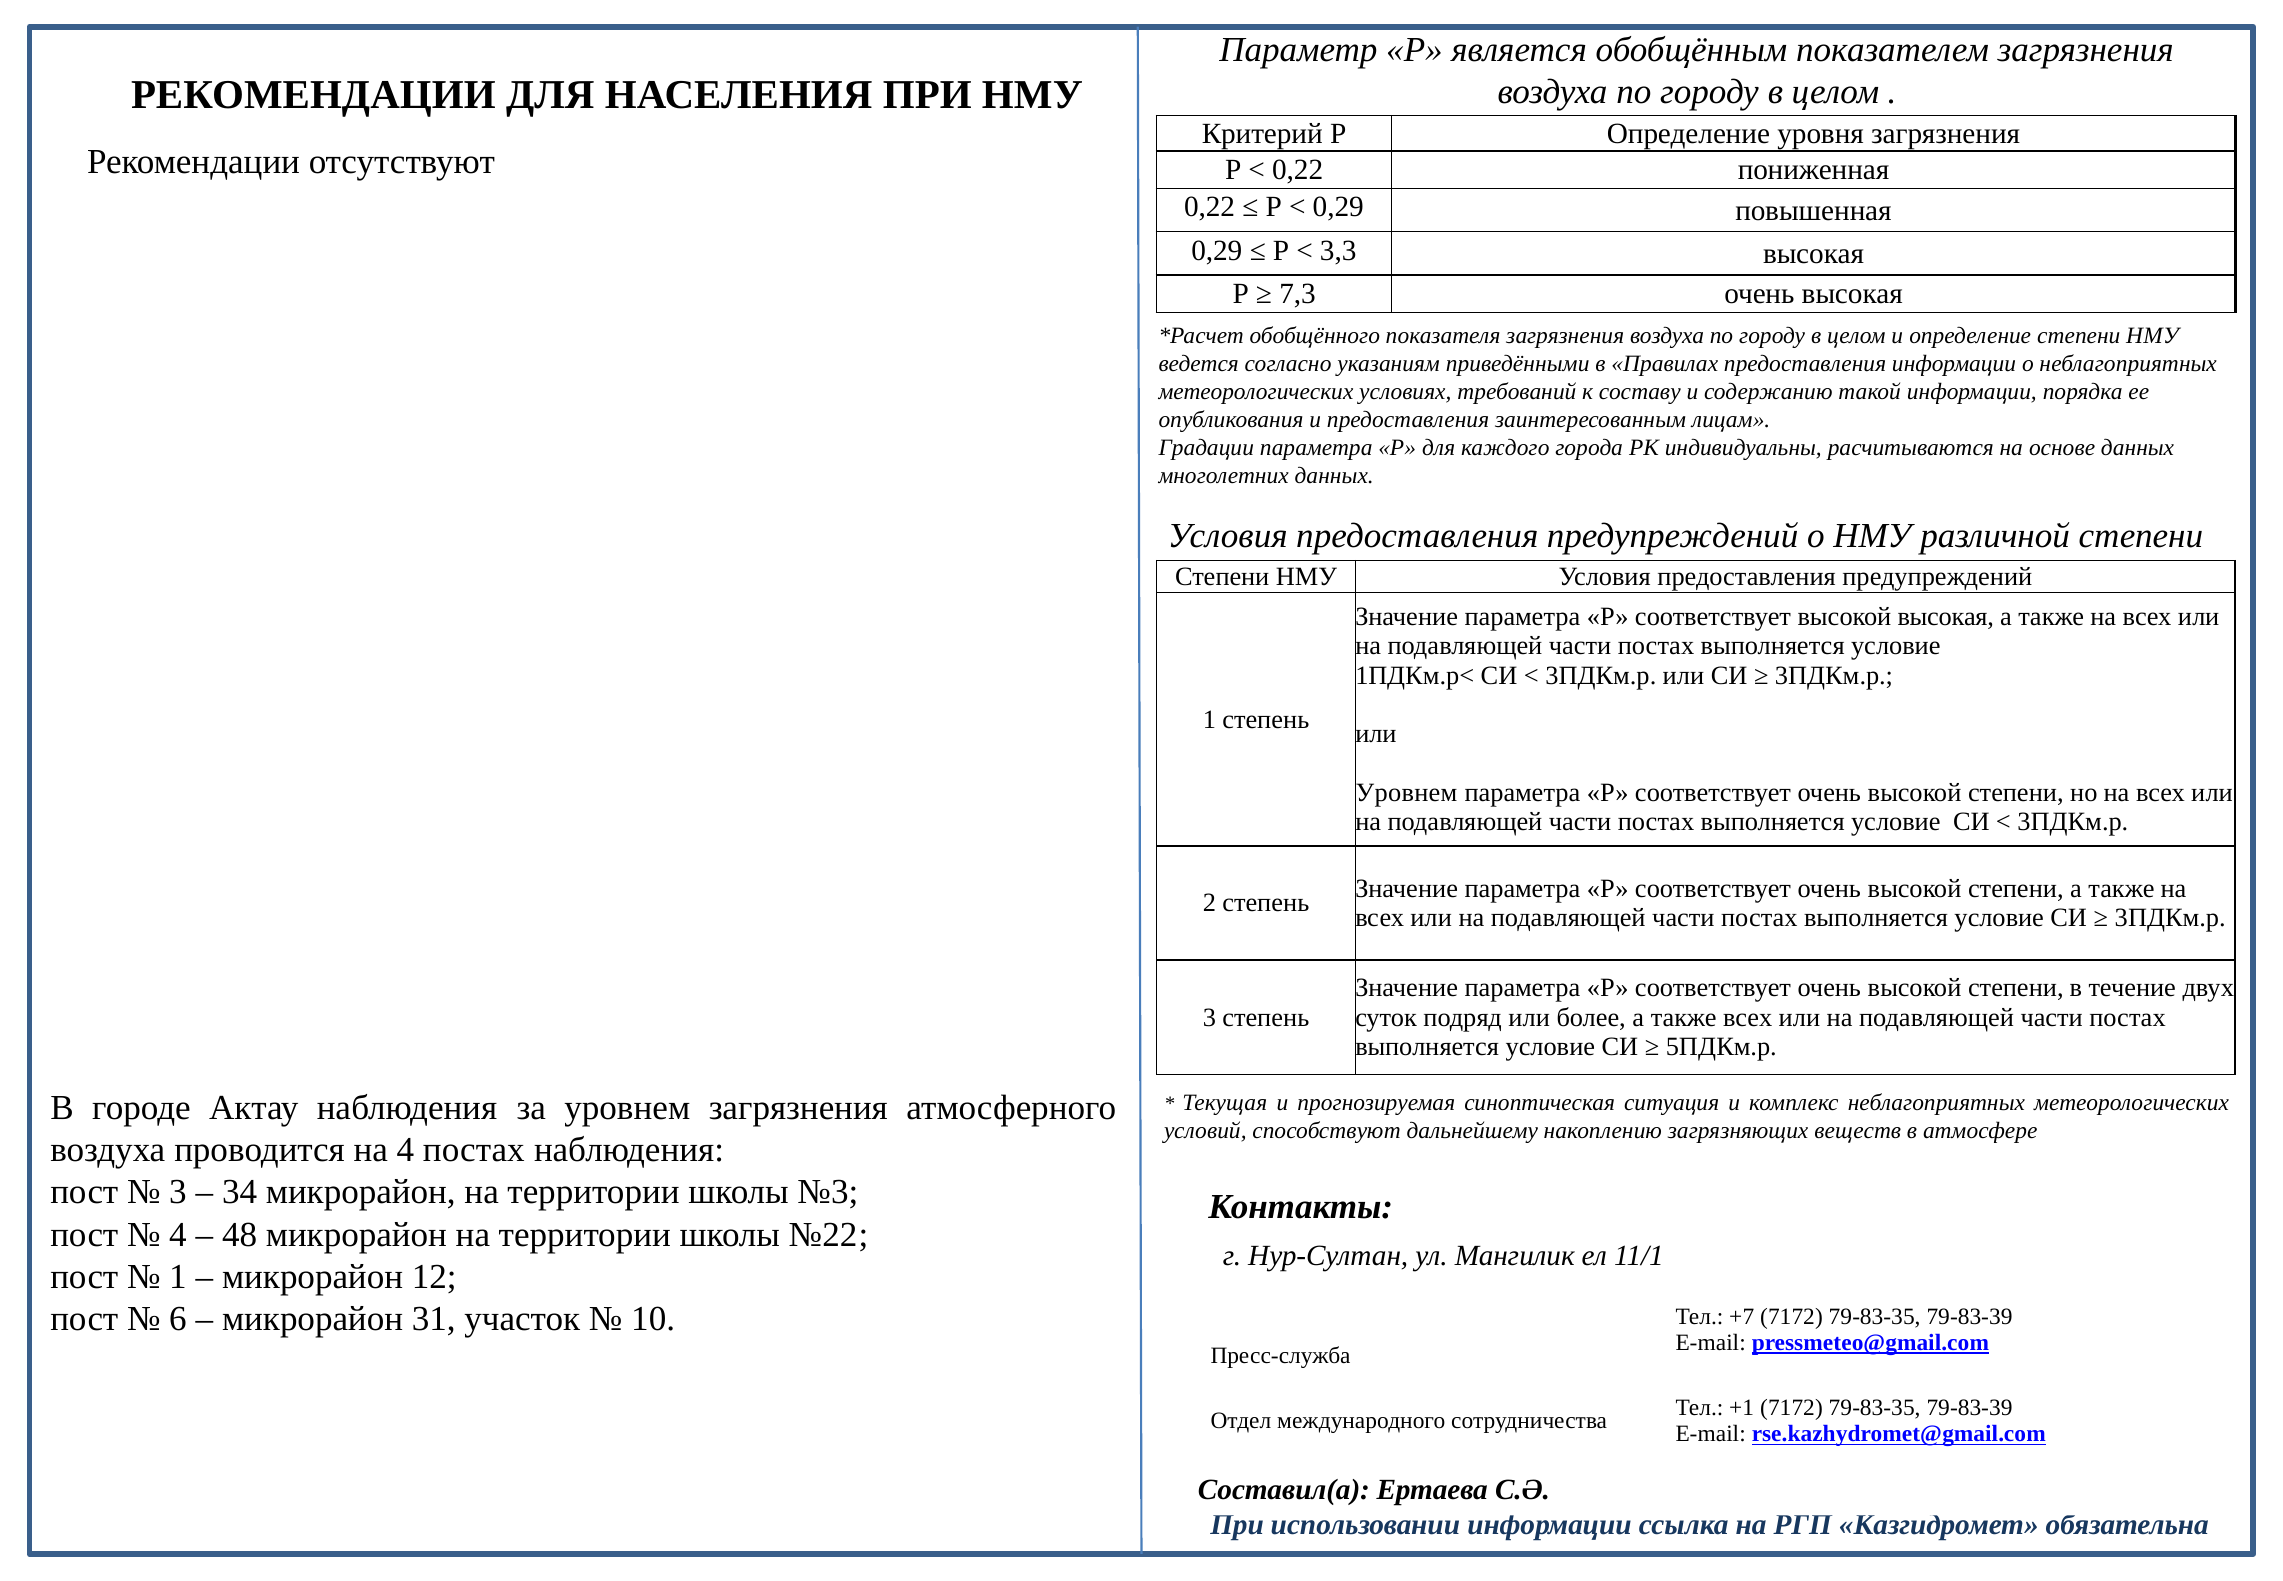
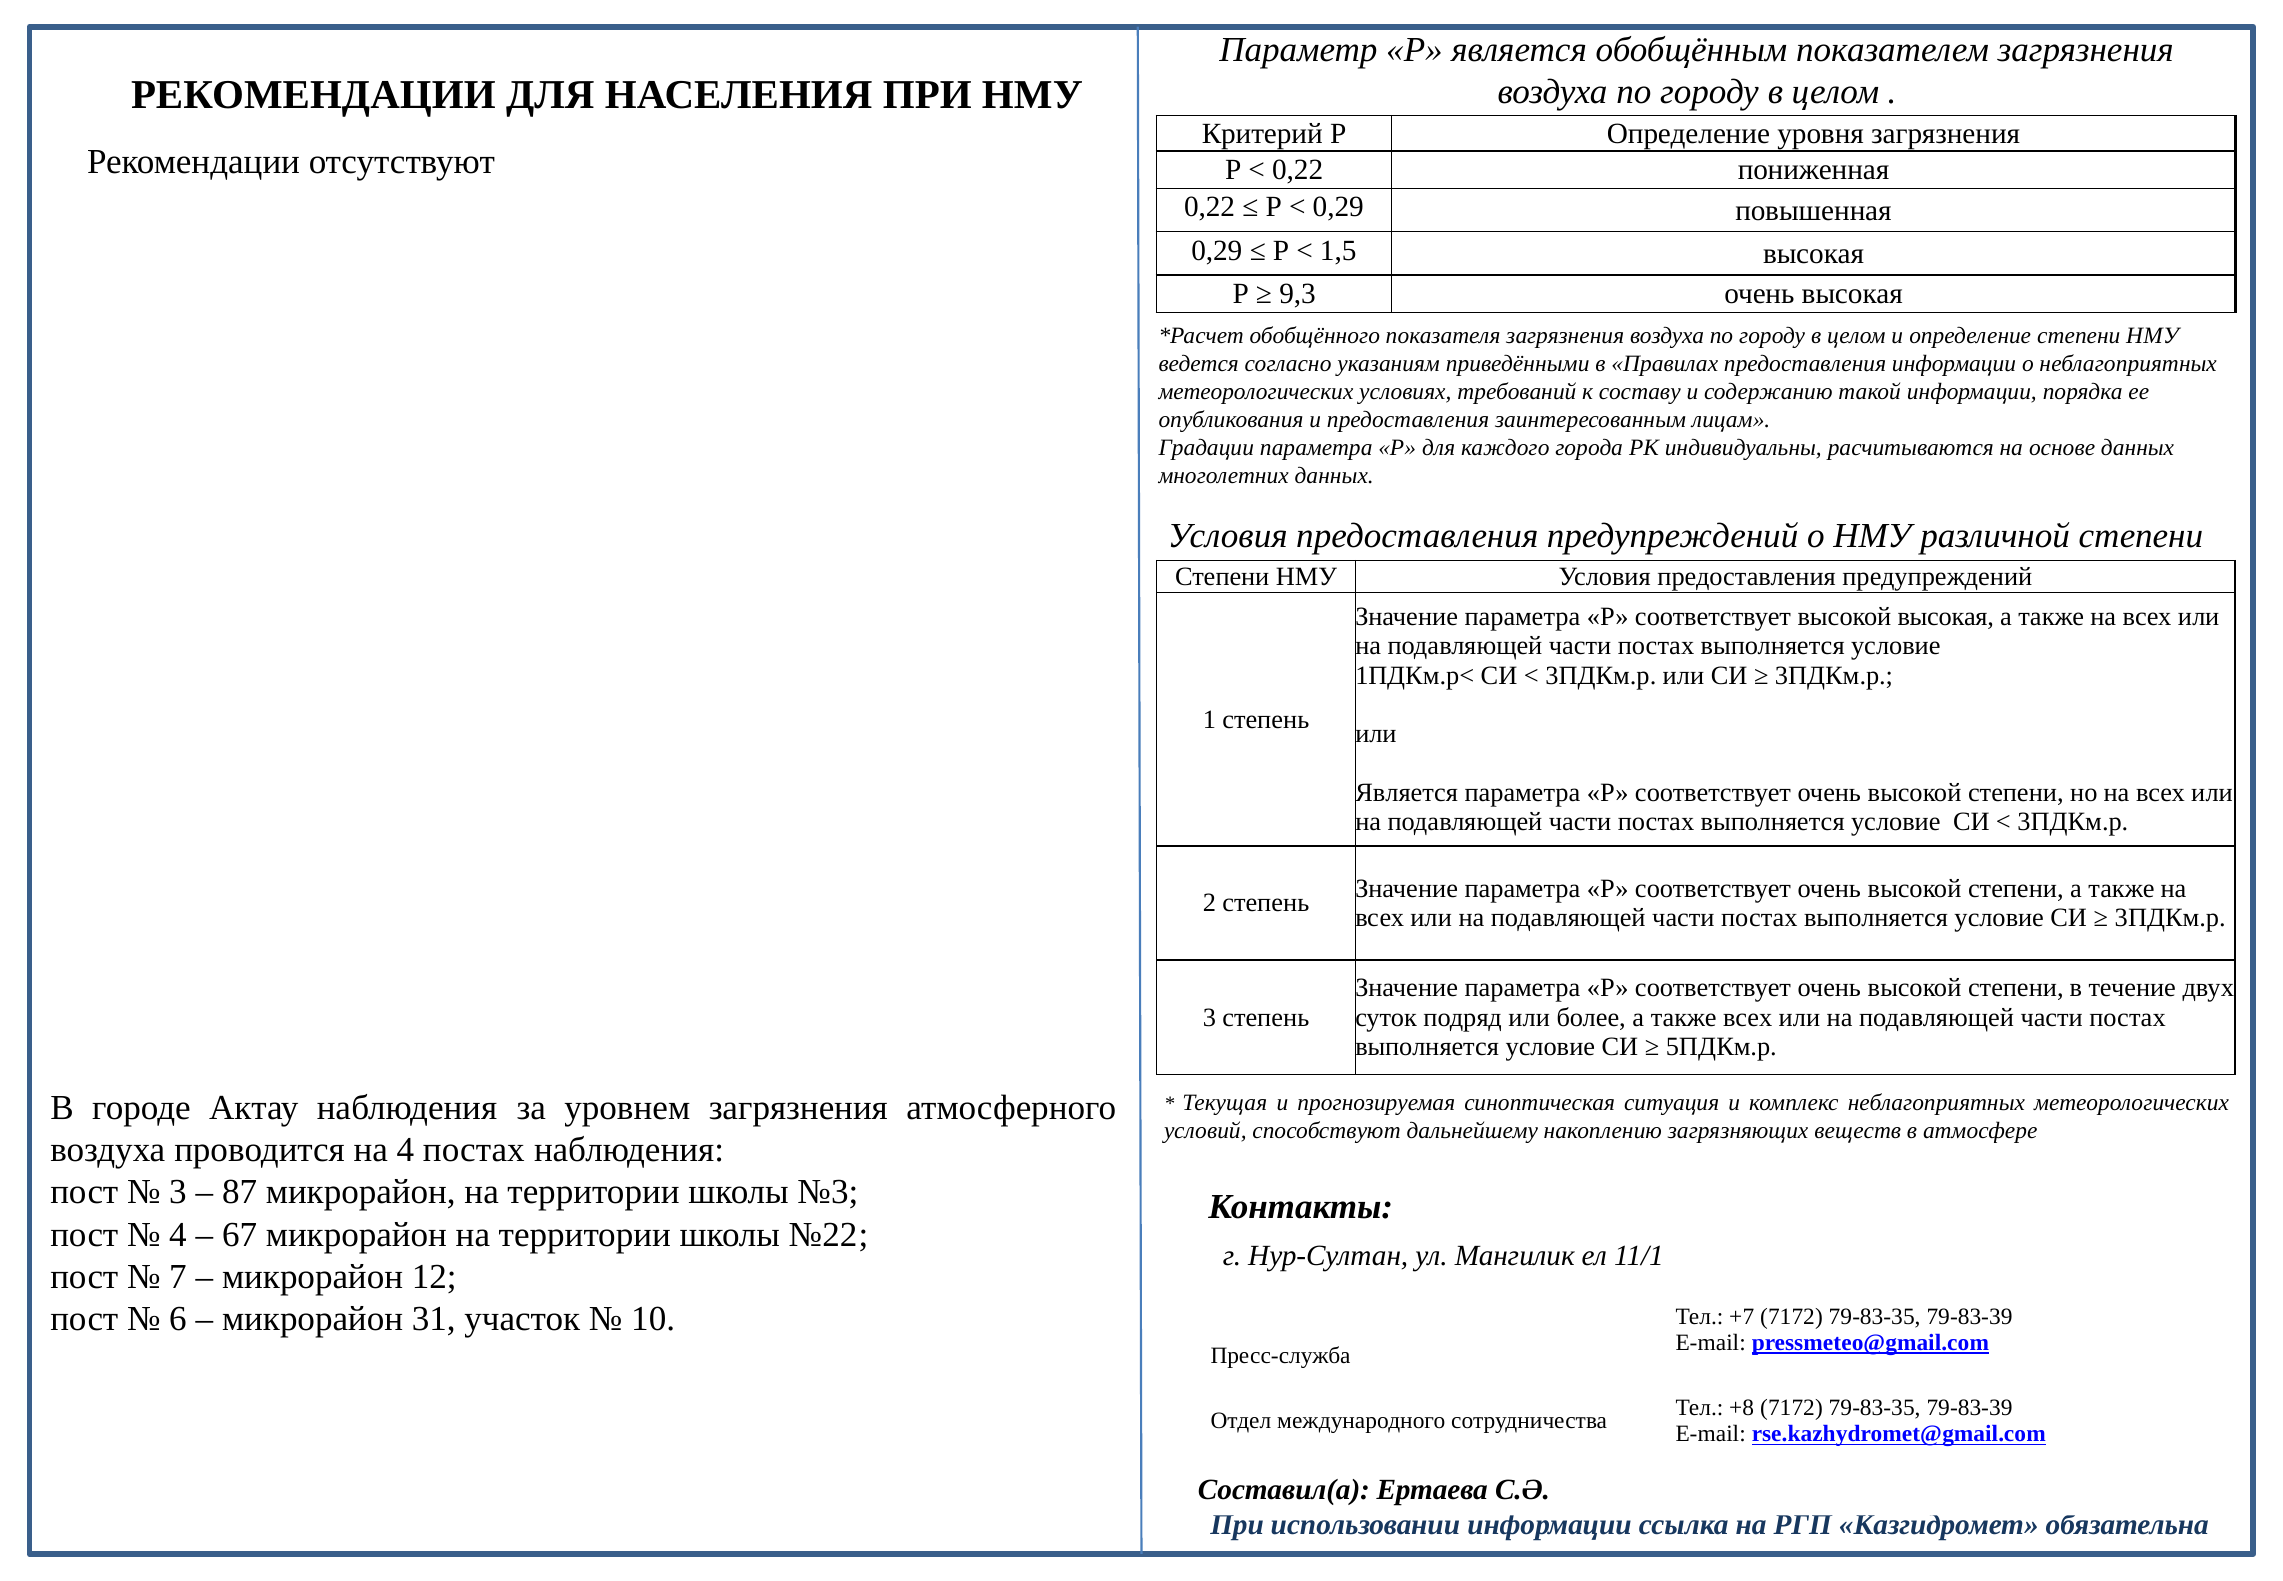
3,3: 3,3 -> 1,5
7,3: 7,3 -> 9,3
Уровнем at (1406, 792): Уровнем -> Является
34: 34 -> 87
48: 48 -> 67
1 at (178, 1276): 1 -> 7
+1: +1 -> +8
